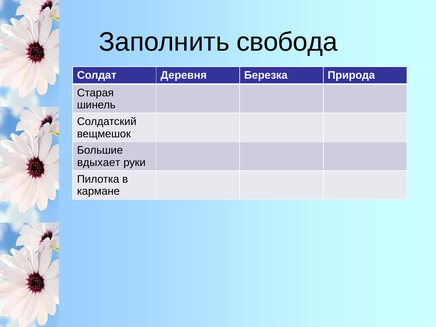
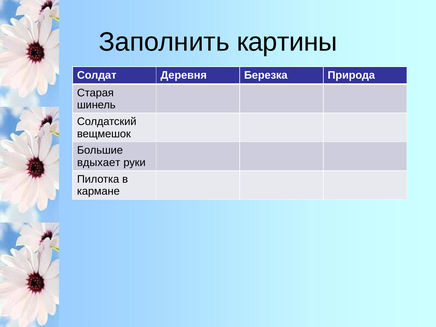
свобода: свобода -> картины
